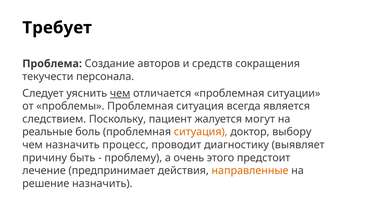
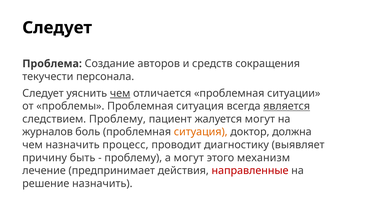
Требует at (57, 28): Требует -> Следует
является underline: none -> present
следствием Поскольку: Поскольку -> Проблему
реальные: реальные -> журналов
выбору: выбору -> должна
а очень: очень -> могут
предстоит: предстоит -> механизм
направленные colour: orange -> red
